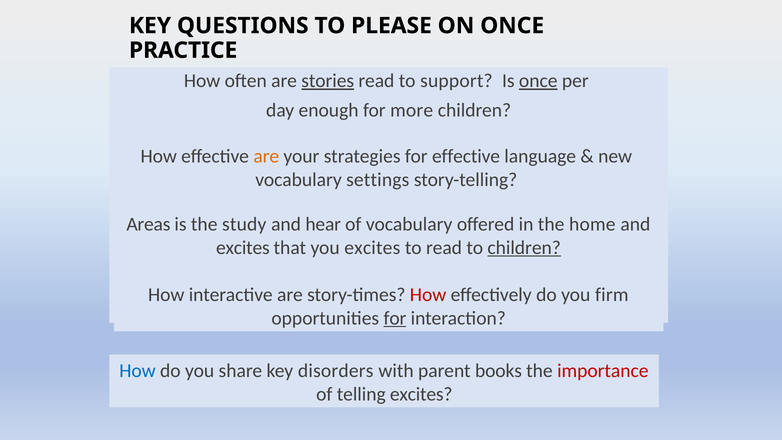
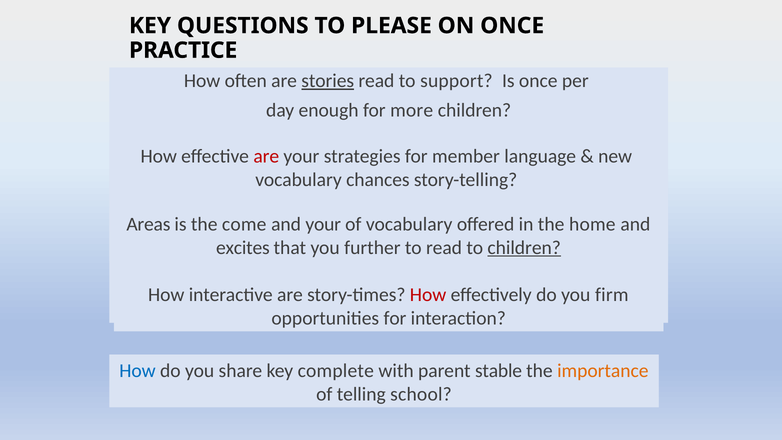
once at (538, 81) underline: present -> none
are at (266, 156) colour: orange -> red
for effective: effective -> member
settings: settings -> chances
study: study -> come
and hear: hear -> your
you excites: excites -> further
for at (395, 318) underline: present -> none
disorders: disorders -> complete
books: books -> stable
importance colour: red -> orange
telling excites: excites -> school
